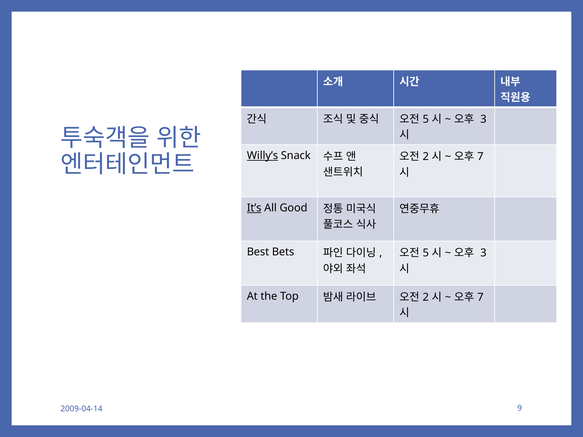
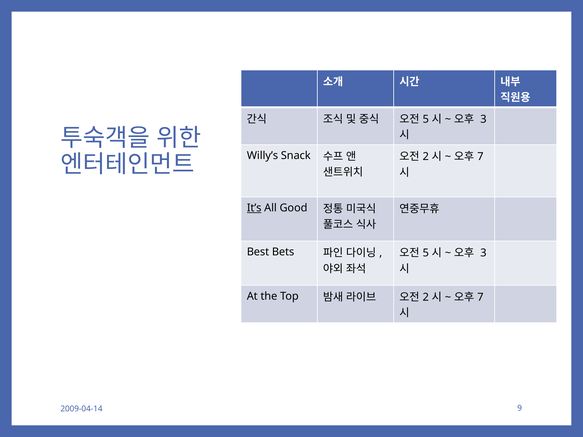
Willy’s underline: present -> none
